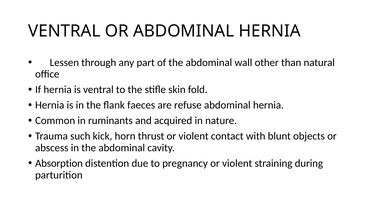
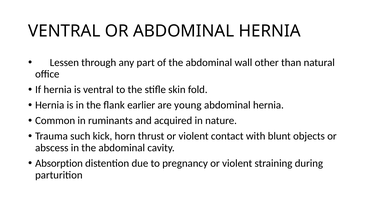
faeces: faeces -> earlier
refuse: refuse -> young
